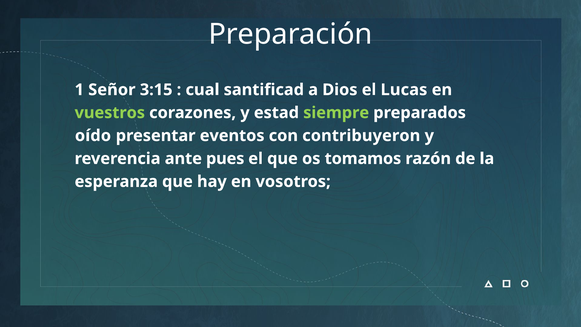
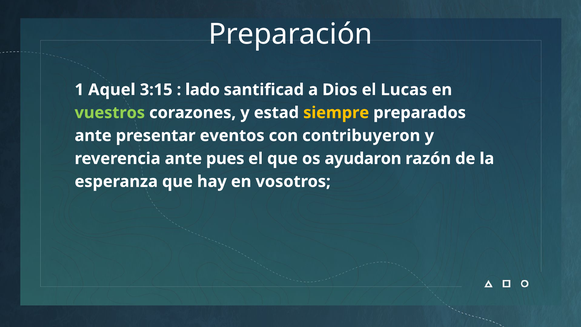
Señor: Señor -> Aquel
cual: cual -> lado
siempre colour: light green -> yellow
oído at (93, 136): oído -> ante
tomamos: tomamos -> ayudaron
